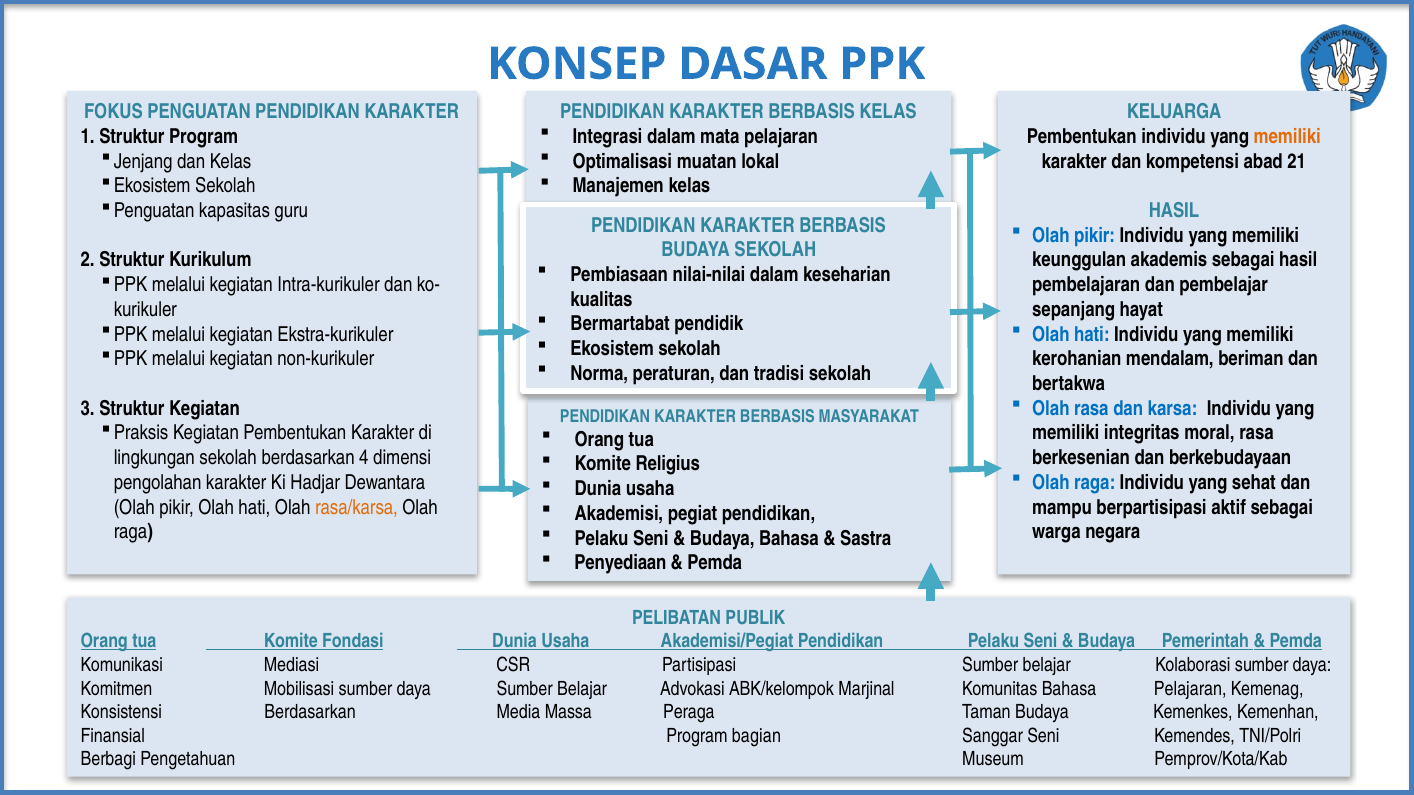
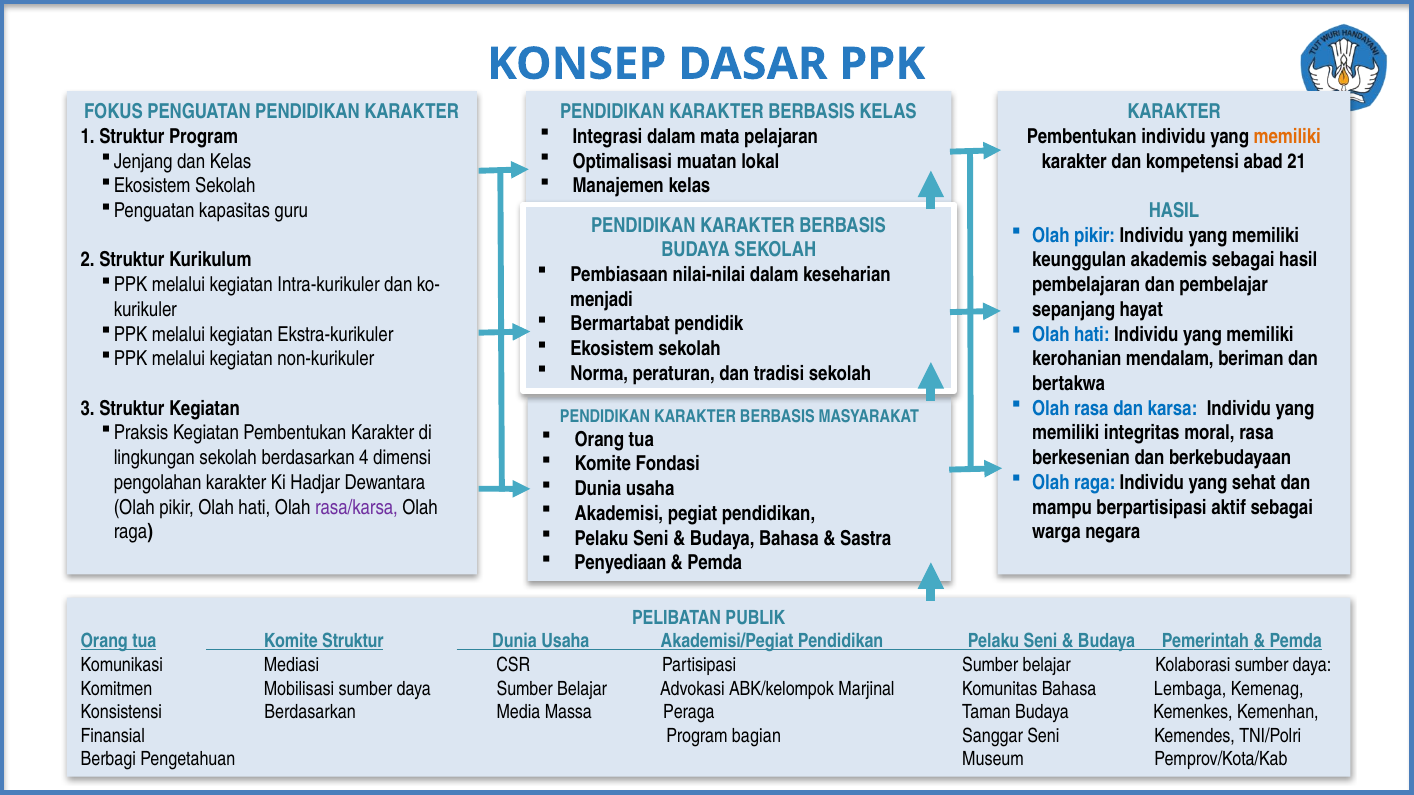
KELUARGA at (1174, 112): KELUARGA -> KARAKTER
kualitas: kualitas -> menjadi
Religius: Religius -> Fondasi
rasa/karsa colour: orange -> purple
Komite Fondasi: Fondasi -> Struktur
Bahasa Pelajaran: Pelajaran -> Lembaga
